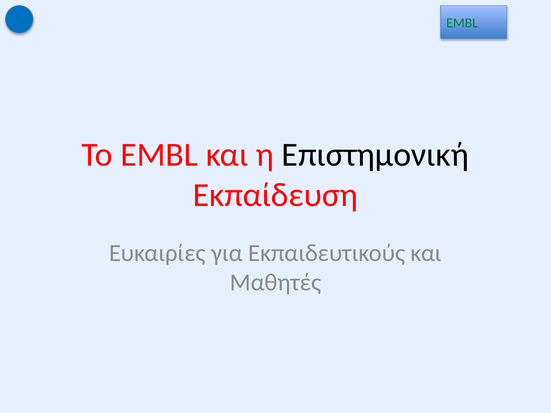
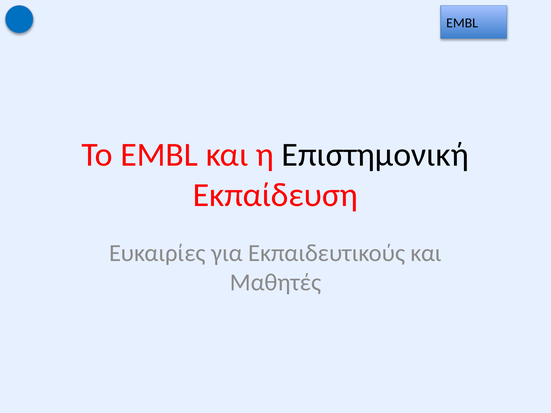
EMBL at (462, 23) colour: green -> black
